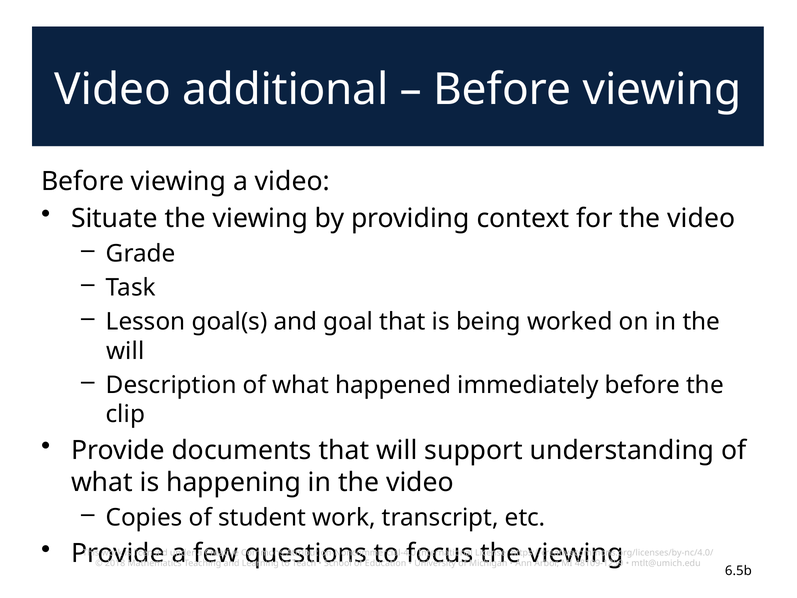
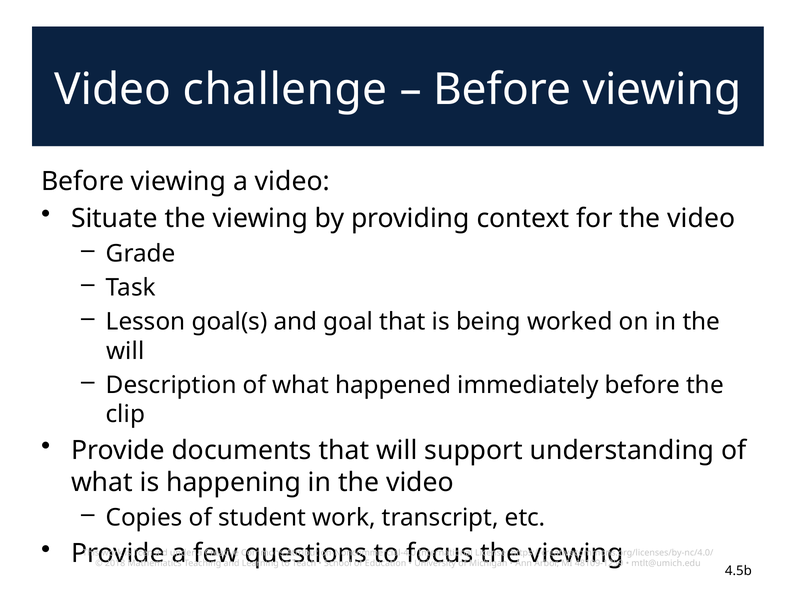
additional: additional -> challenge
6.5b: 6.5b -> 4.5b
